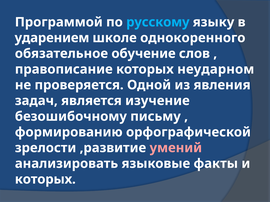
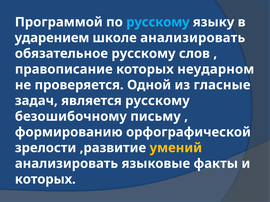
школе однокоренного: однокоренного -> анализировать
обязательное обучение: обучение -> русскому
явления: явления -> гласные
является изучение: изучение -> русскому
умений colour: pink -> yellow
